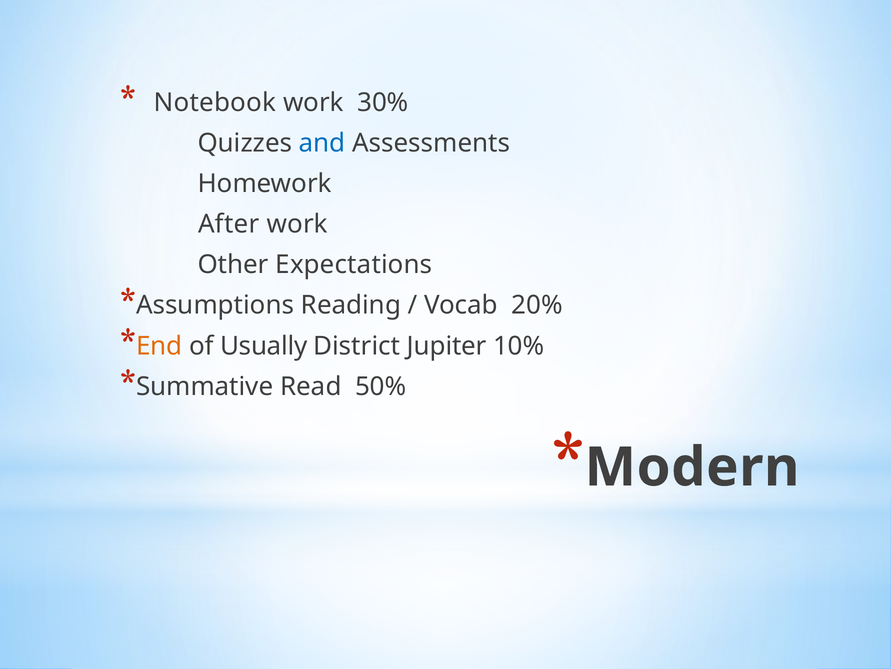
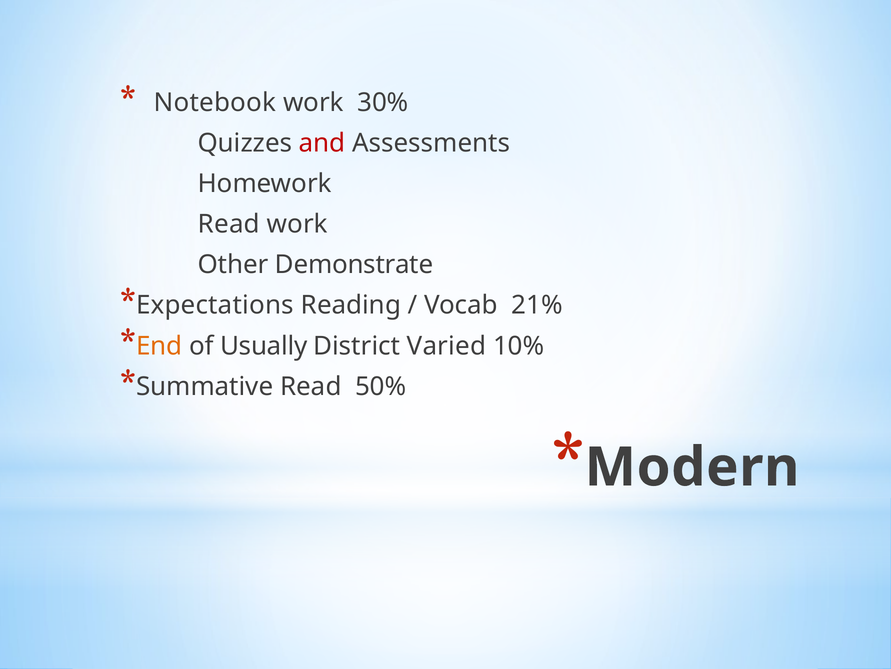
and colour: blue -> red
After at (229, 224): After -> Read
Expectations: Expectations -> Demonstrate
Assumptions: Assumptions -> Expectations
20%: 20% -> 21%
Jupiter: Jupiter -> Varied
